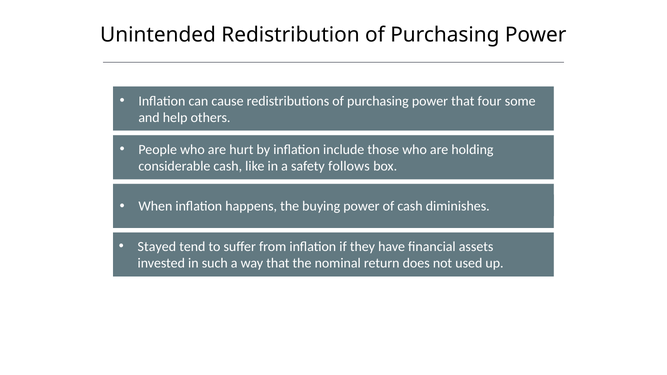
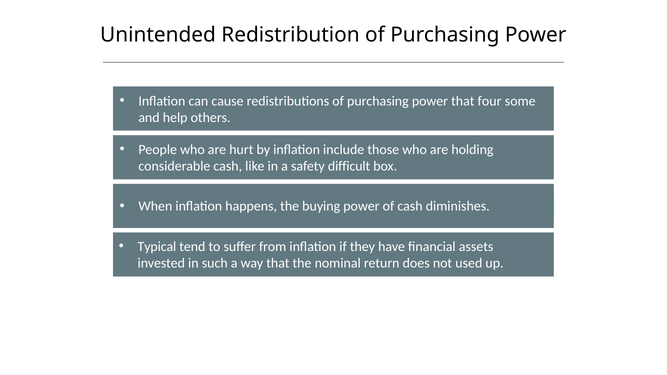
follows: follows -> difficult
Stayed: Stayed -> Typical
